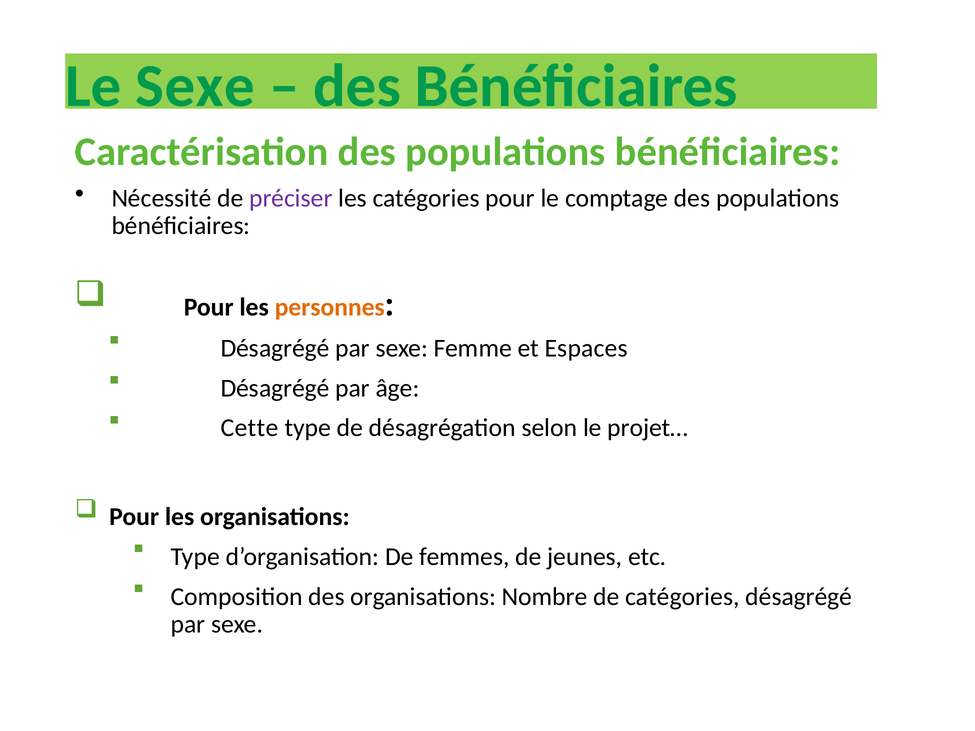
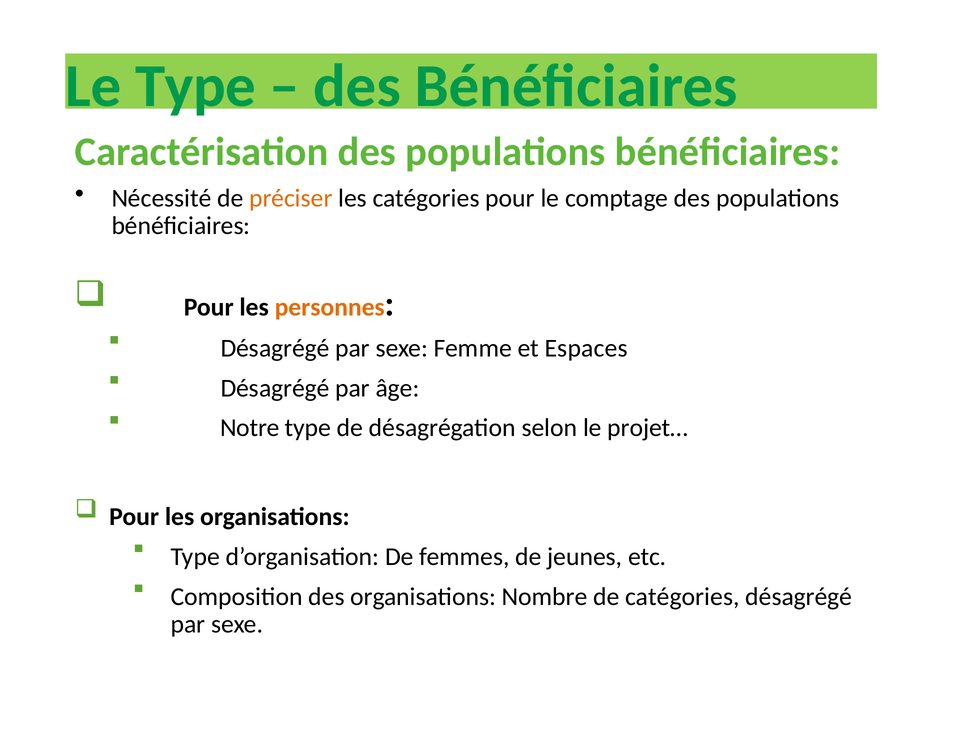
Le Sexe: Sexe -> Type
préciser colour: purple -> orange
Cette: Cette -> Notre
